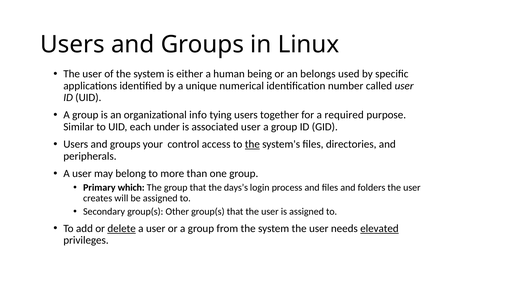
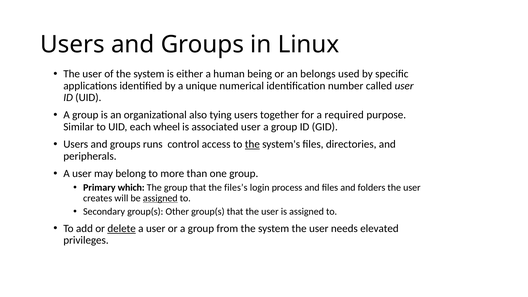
info: info -> also
under: under -> wheel
your: your -> runs
days’s: days’s -> files’s
assigned at (160, 198) underline: none -> present
elevated underline: present -> none
